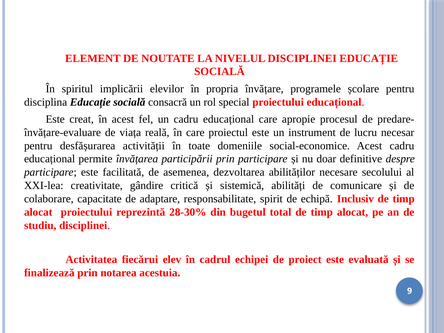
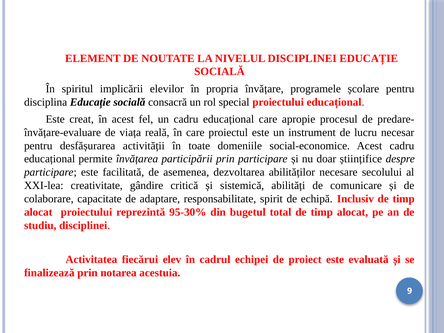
definitive: definitive -> științifice
28-30%: 28-30% -> 95-30%
